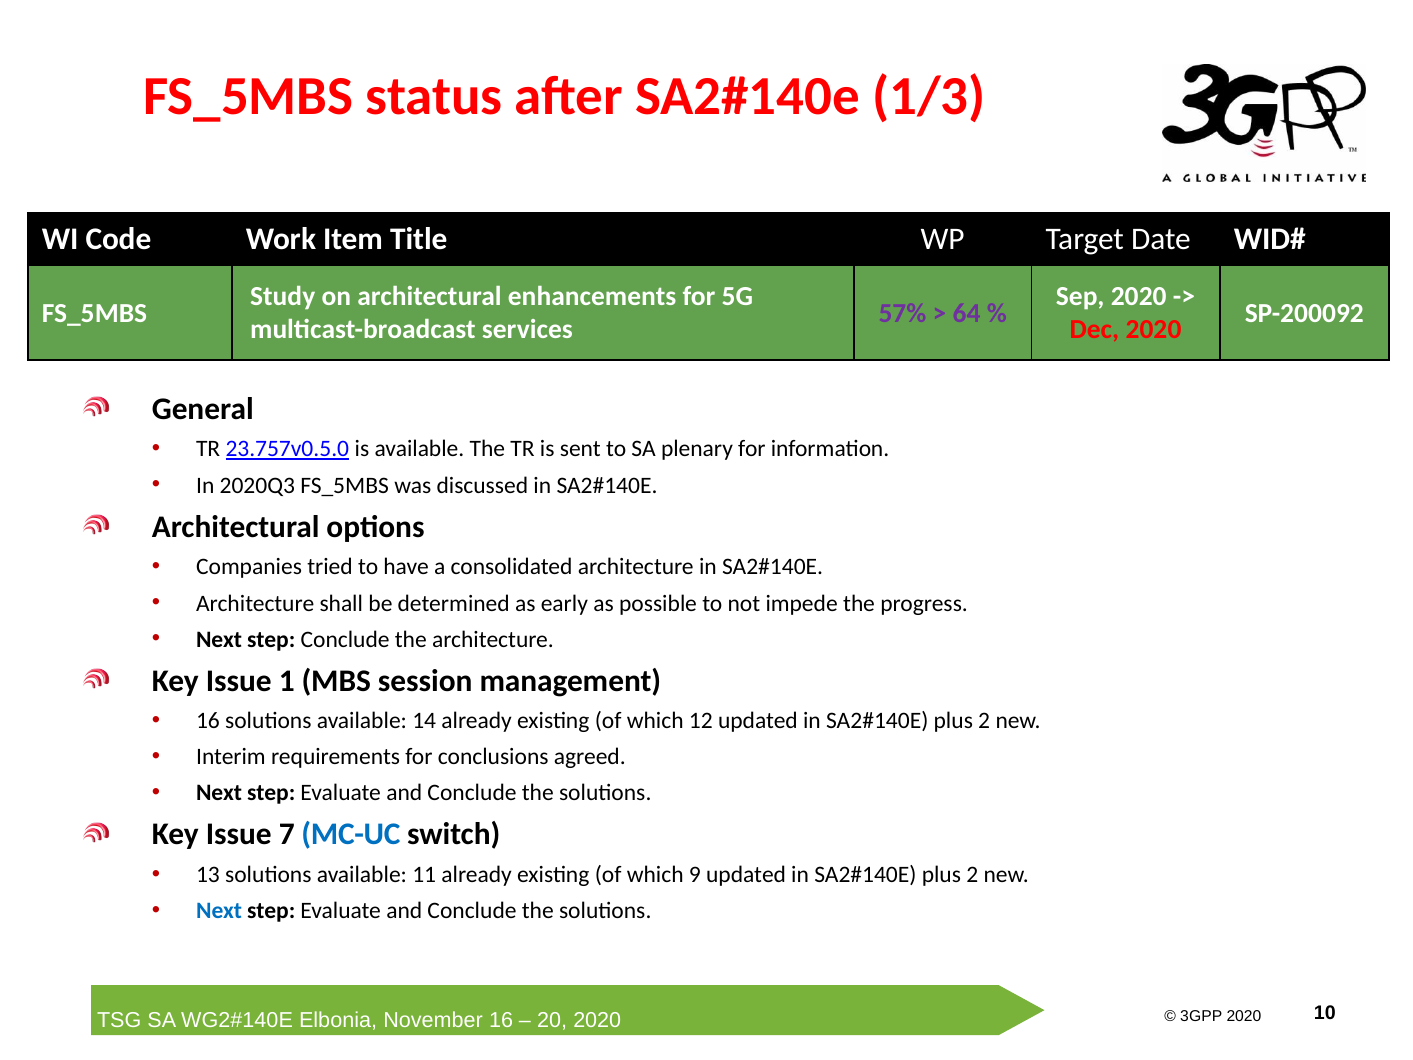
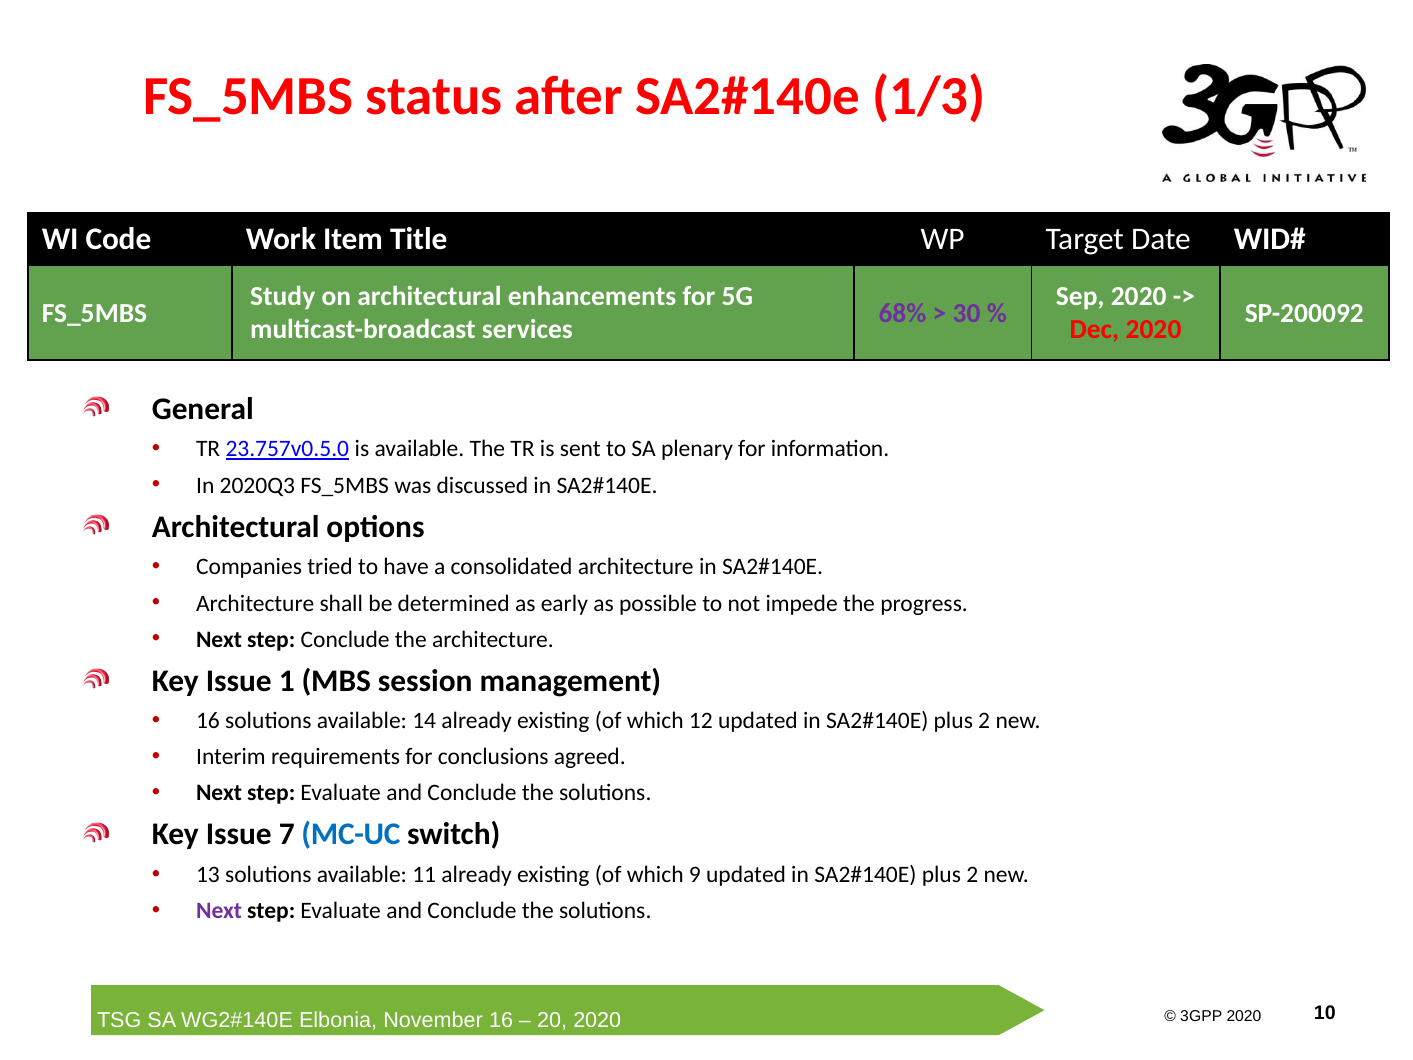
57%: 57% -> 68%
64: 64 -> 30
Next at (219, 911) colour: blue -> purple
